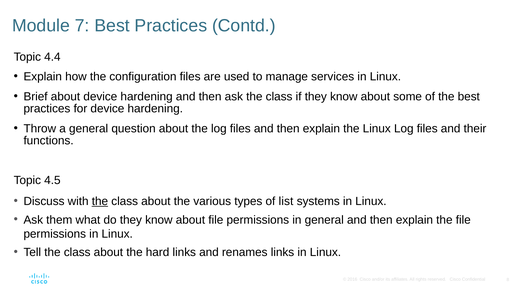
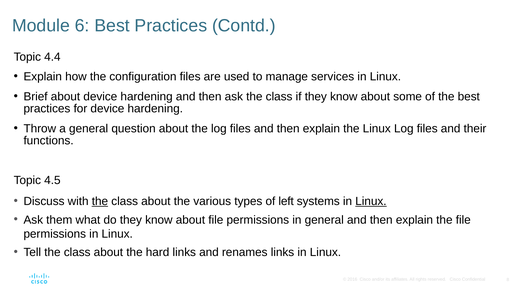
7: 7 -> 6
list: list -> left
Linux at (371, 201) underline: none -> present
